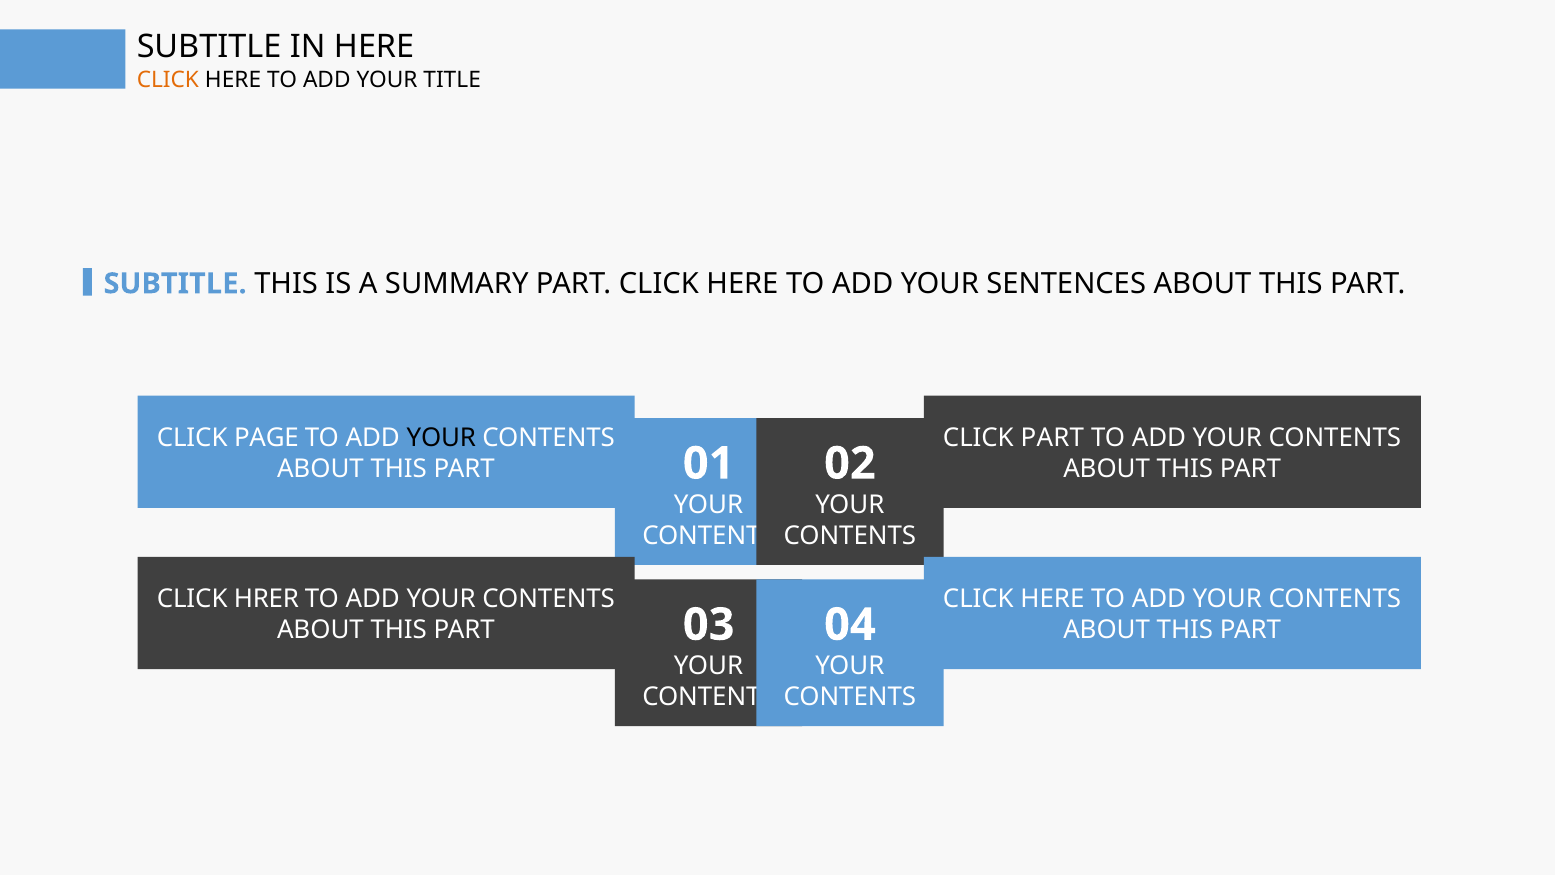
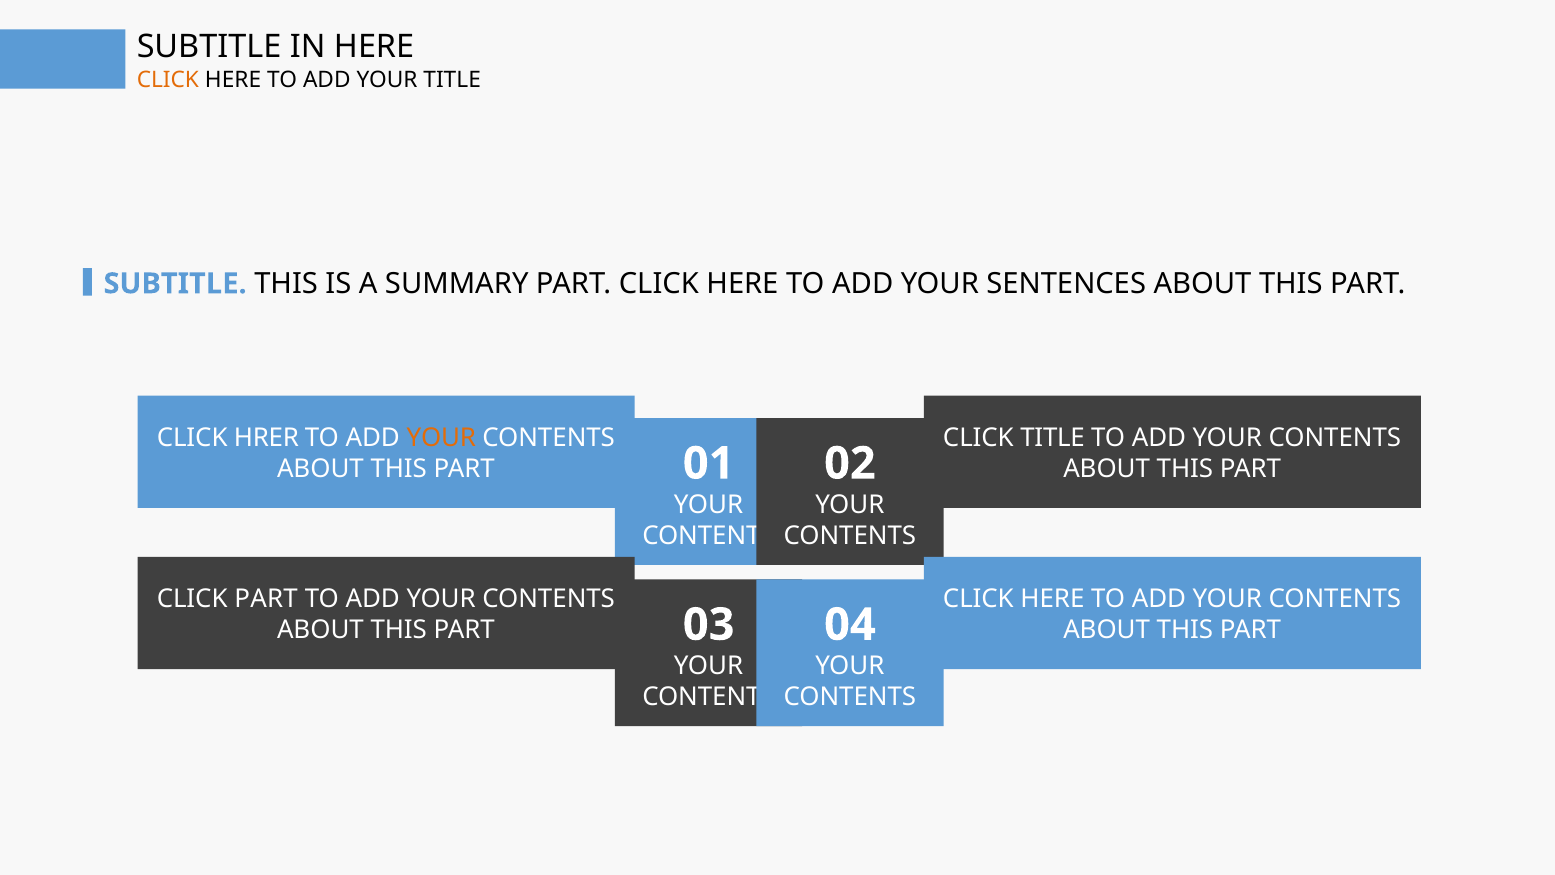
PAGE: PAGE -> HRER
YOUR at (441, 438) colour: black -> orange
CLICK PART: PART -> TITLE
CLICK HRER: HRER -> PART
